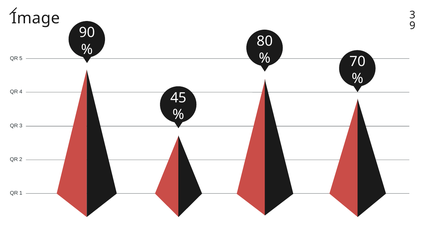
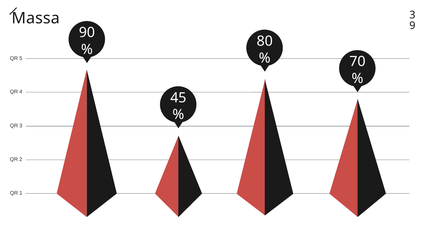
Image: Image -> Massa
